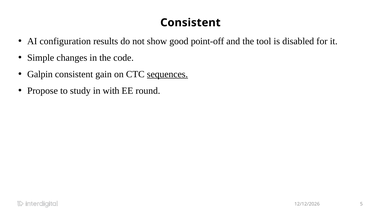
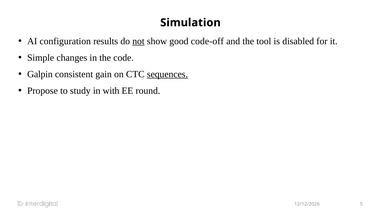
Consistent at (190, 23): Consistent -> Simulation
not underline: none -> present
point-off: point-off -> code-off
